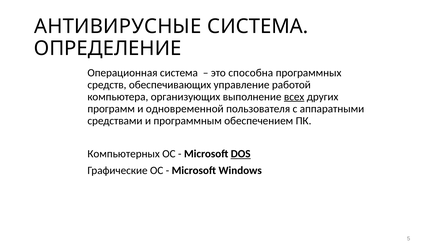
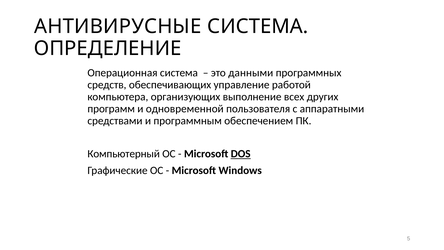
способна: способна -> данными
всех underline: present -> none
Компьютерных: Компьютерных -> Компьютерный
